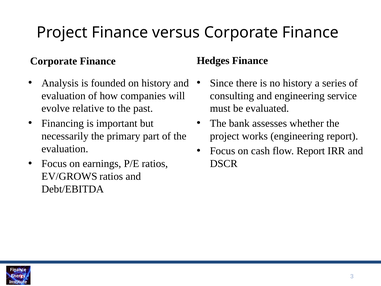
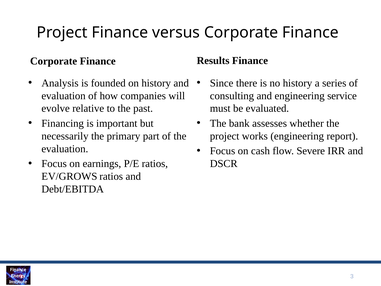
Hedges: Hedges -> Results
flow Report: Report -> Severe
